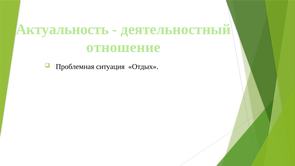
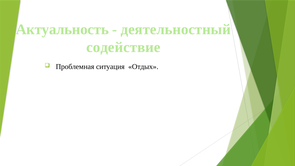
отношение: отношение -> содействие
